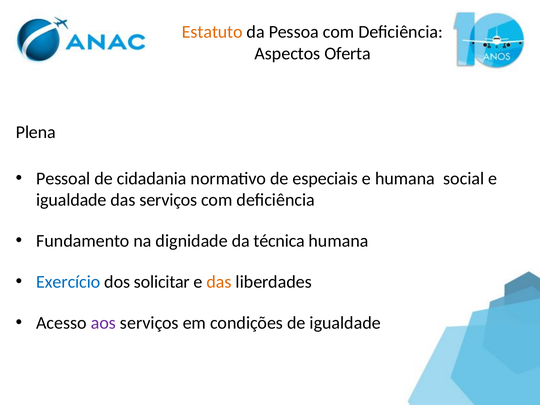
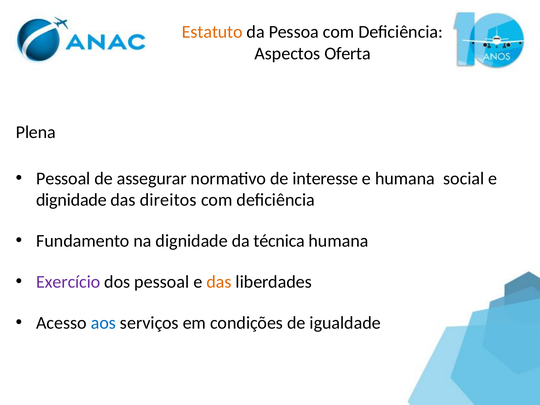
cidadania: cidadania -> assegurar
especiais: especiais -> interesse
igualdade at (71, 200): igualdade -> dignidade
das serviços: serviços -> direitos
Exercício colour: blue -> purple
dos solicitar: solicitar -> pessoal
aos colour: purple -> blue
